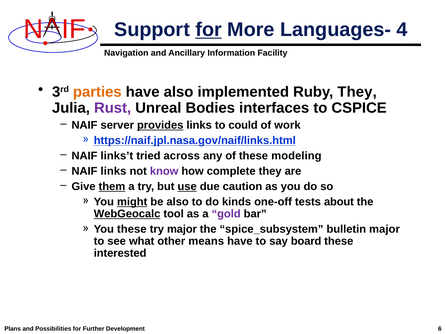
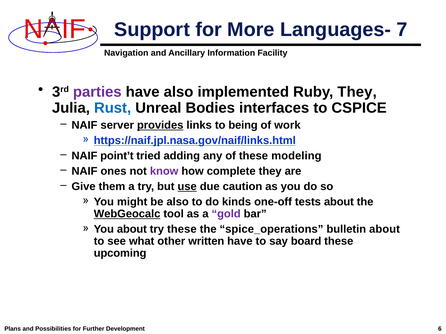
for at (209, 30) underline: present -> none
4: 4 -> 7
parties colour: orange -> purple
Rust colour: purple -> blue
could: could -> being
links’t: links’t -> point’t
across: across -> adding
NAIF links: links -> ones
them underline: present -> none
might underline: present -> none
You these: these -> about
try major: major -> these
spice_subsystem: spice_subsystem -> spice_operations
bulletin major: major -> about
means: means -> written
interested: interested -> upcoming
